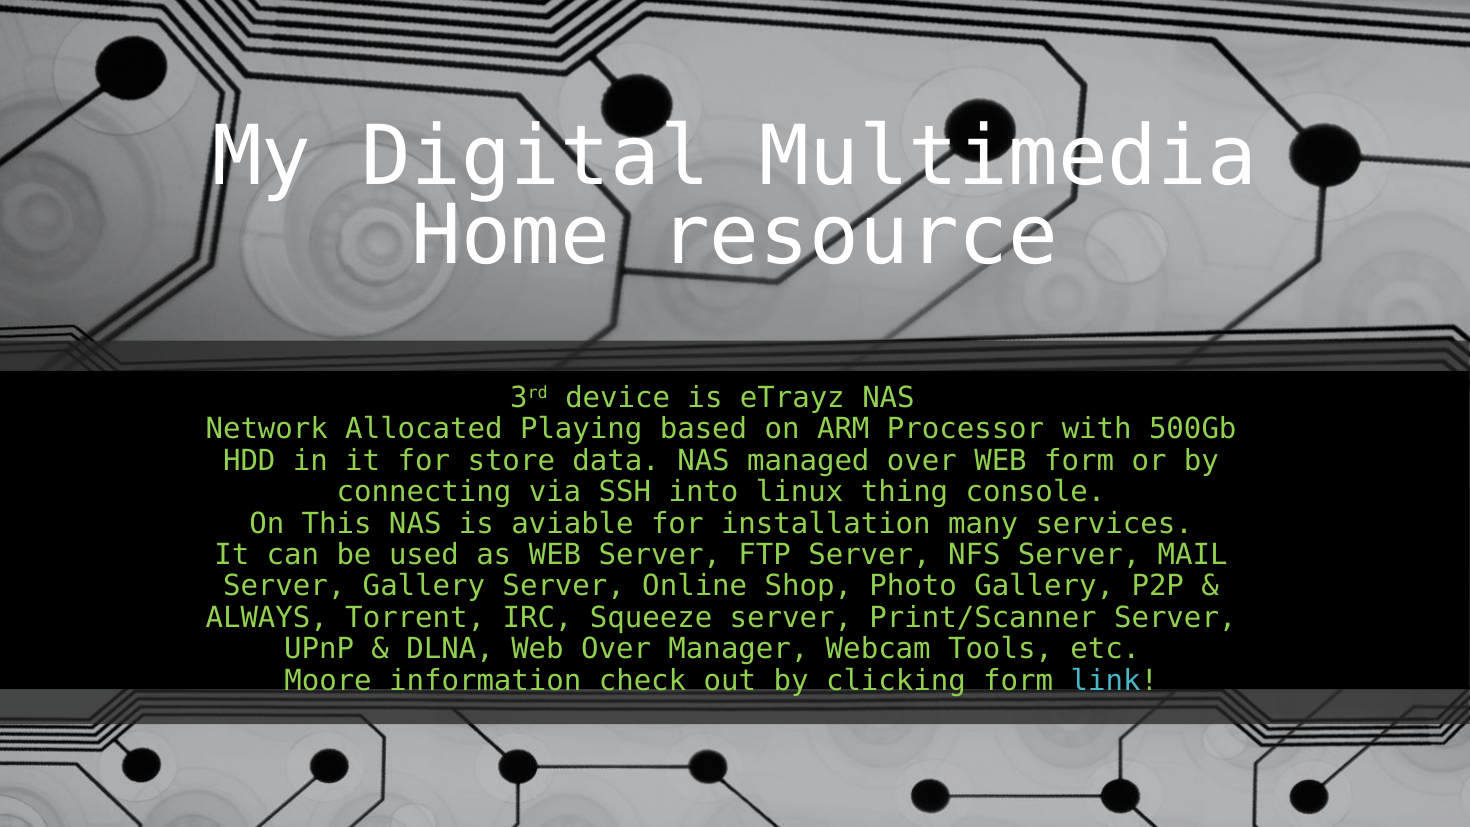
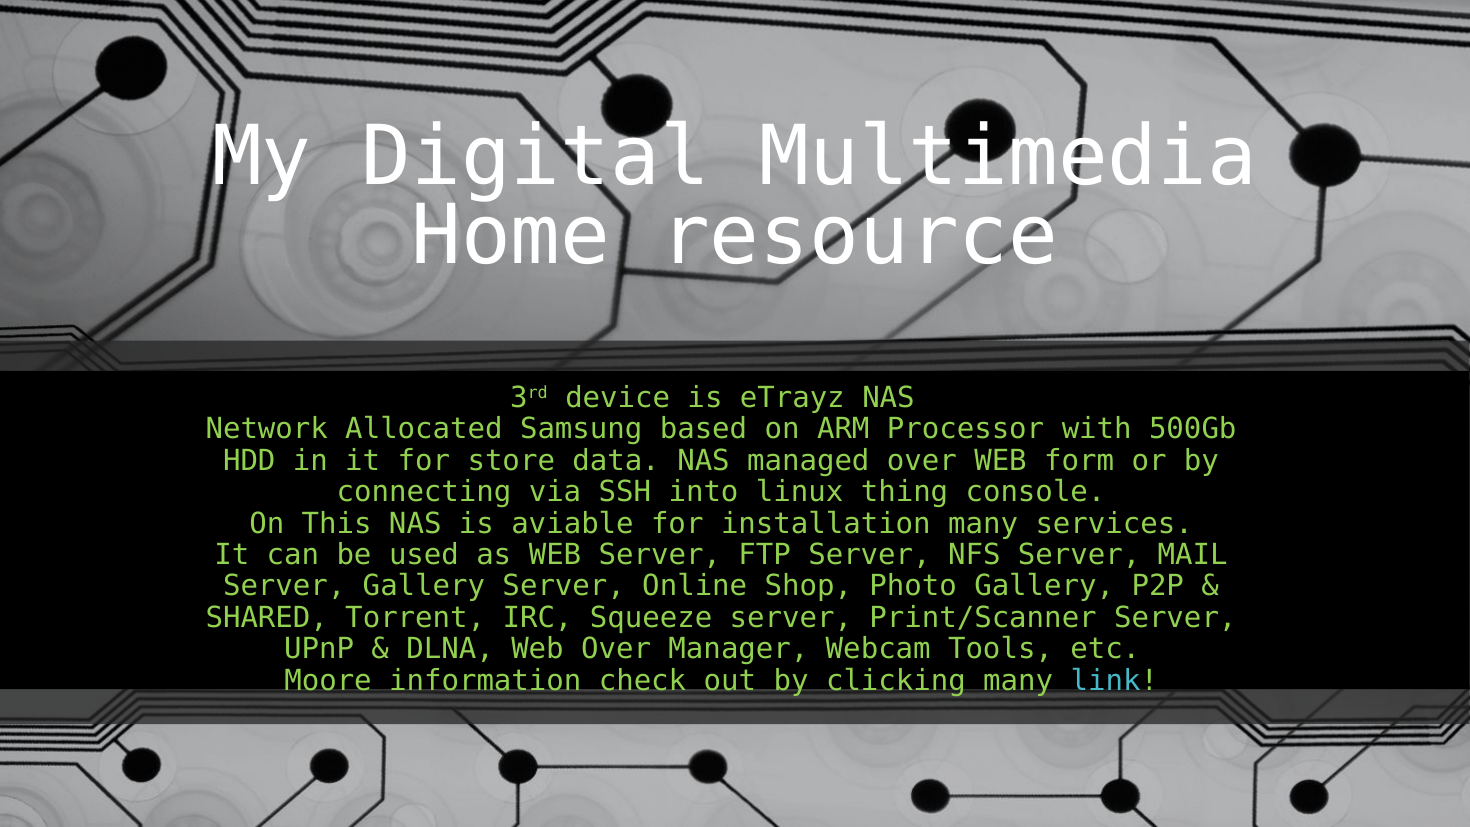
Playing: Playing -> Samsung
ALWAYS: ALWAYS -> SHARED
clicking form: form -> many
